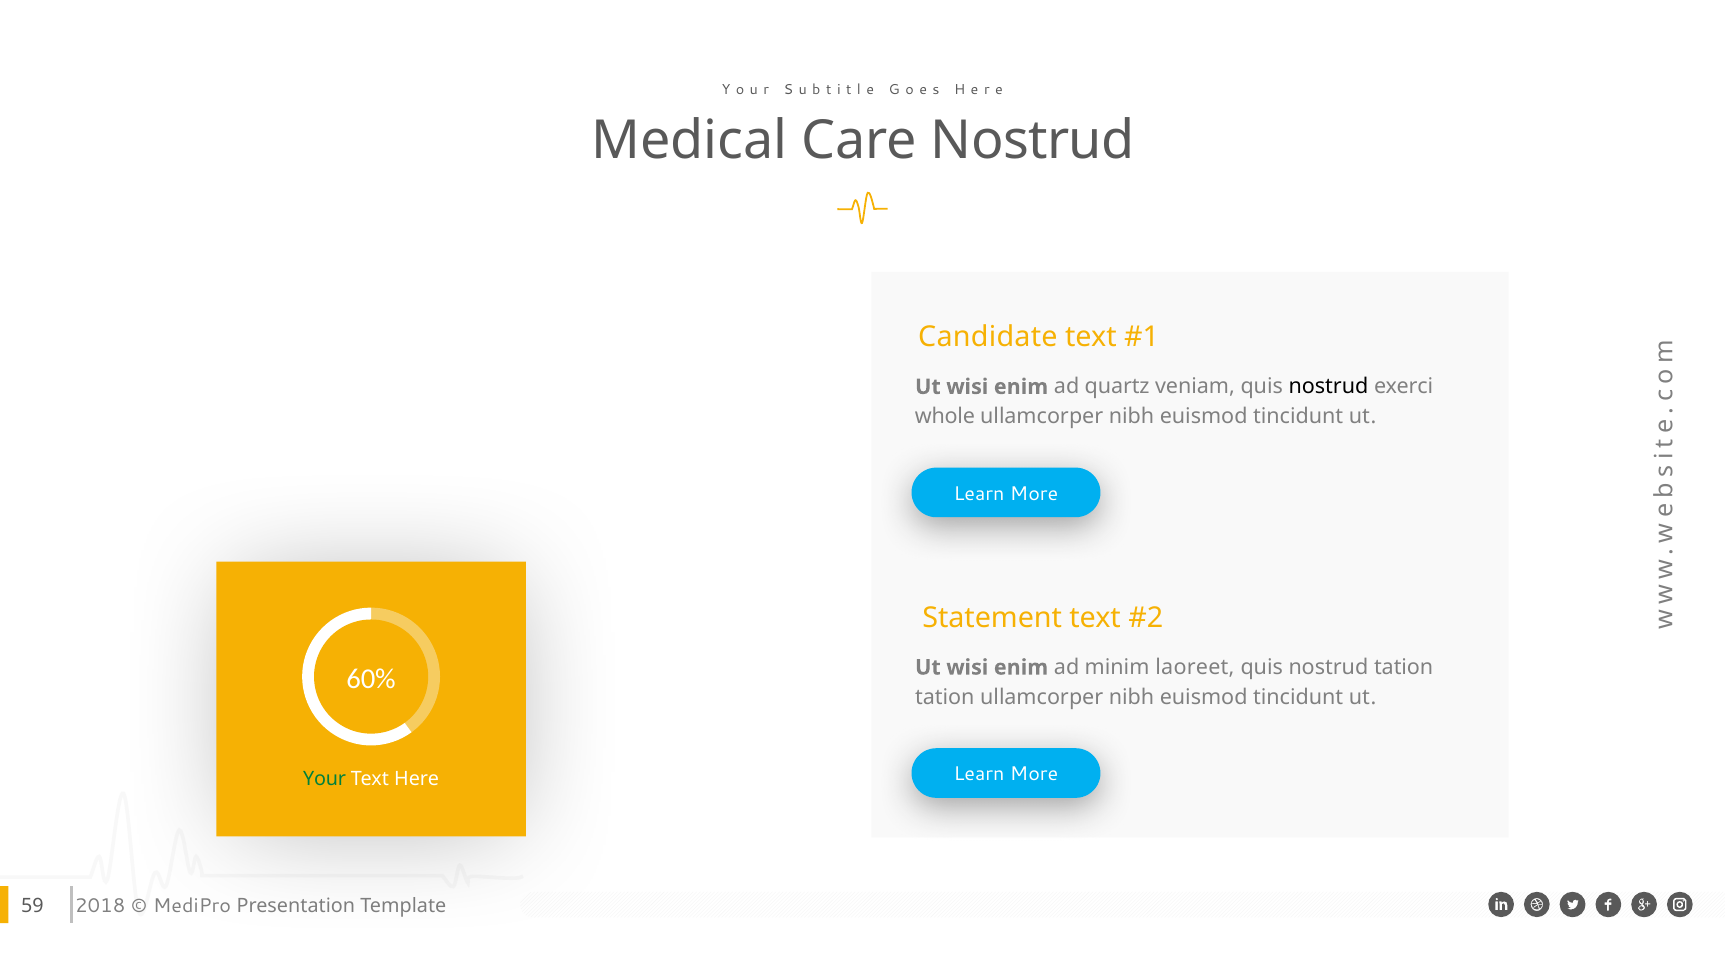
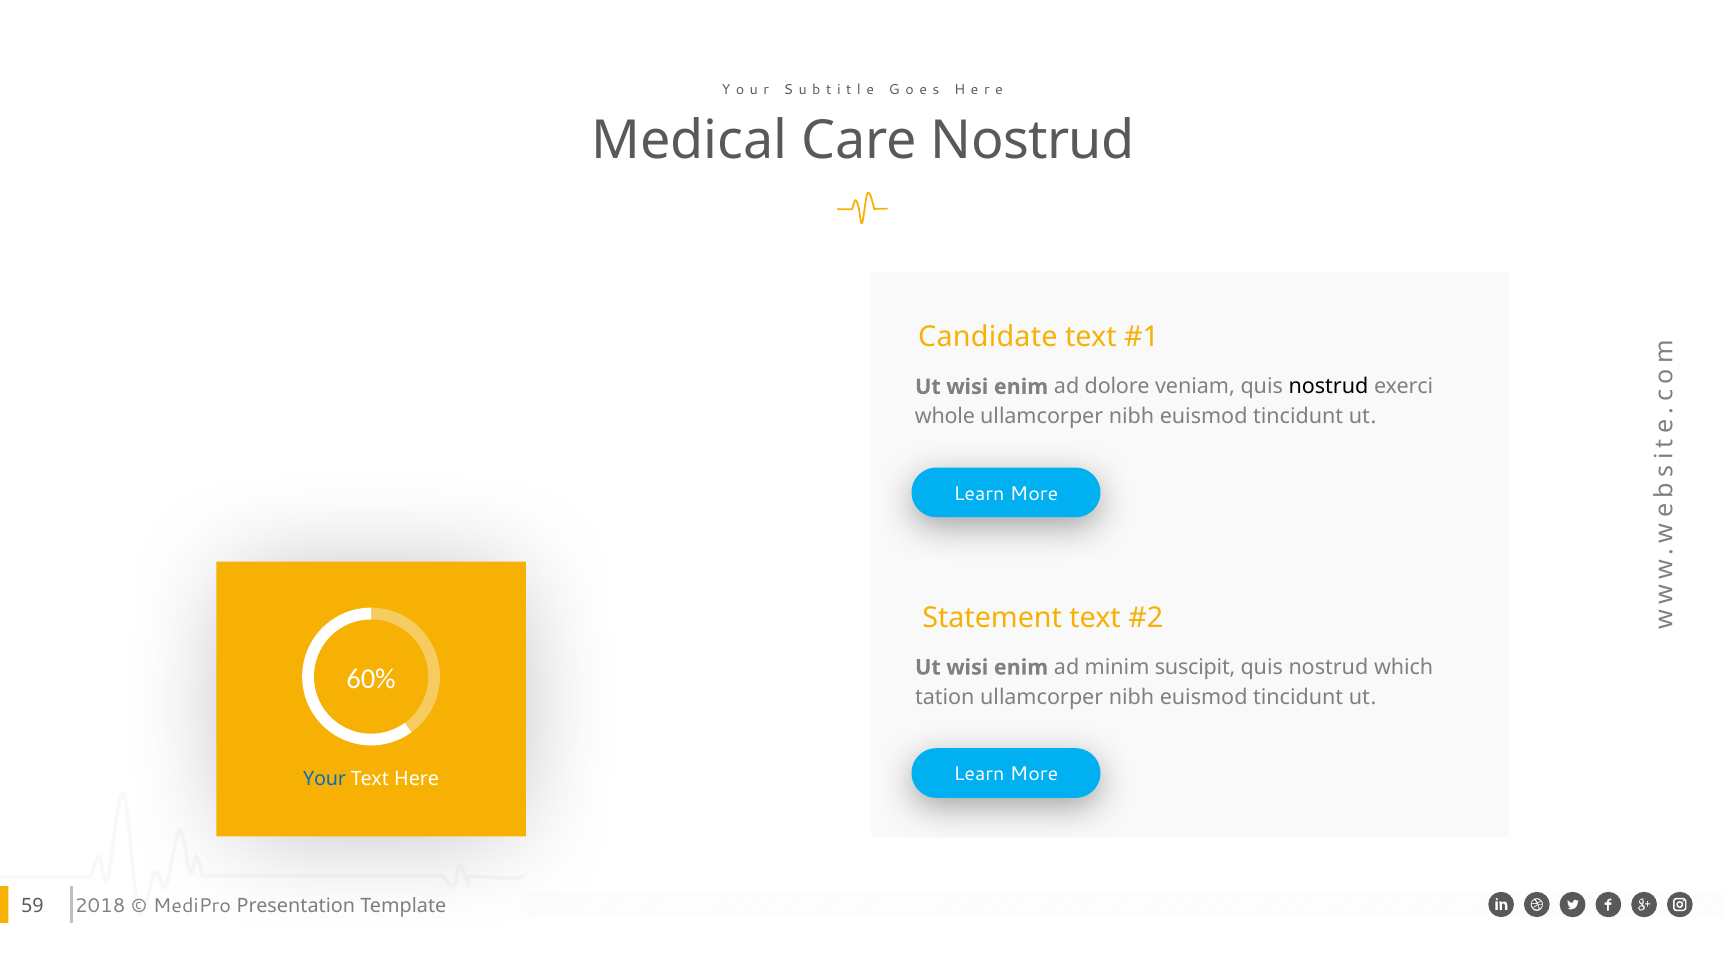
quartz: quartz -> dolore
laoreet: laoreet -> suscipit
nostrud tation: tation -> which
Your colour: green -> blue
